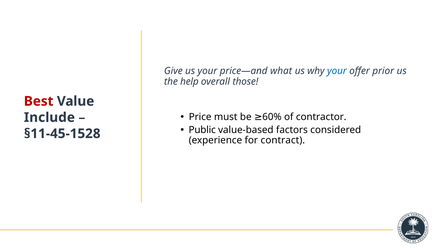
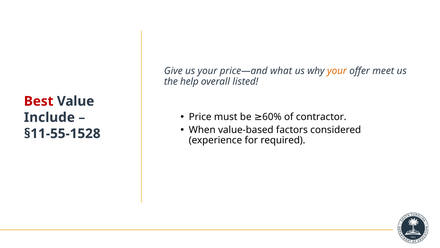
your at (337, 71) colour: blue -> orange
prior: prior -> meet
those: those -> listed
Public: Public -> When
§11-45-1528: §11-45-1528 -> §11-55-1528
contract: contract -> required
